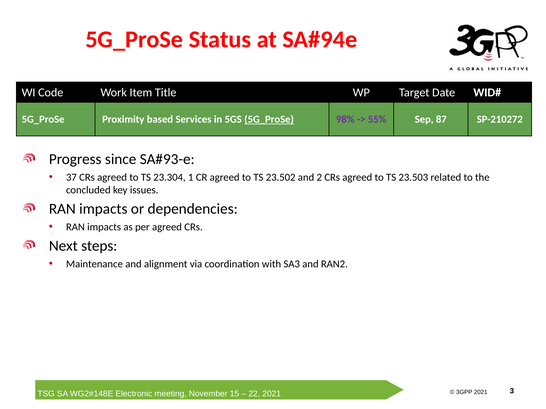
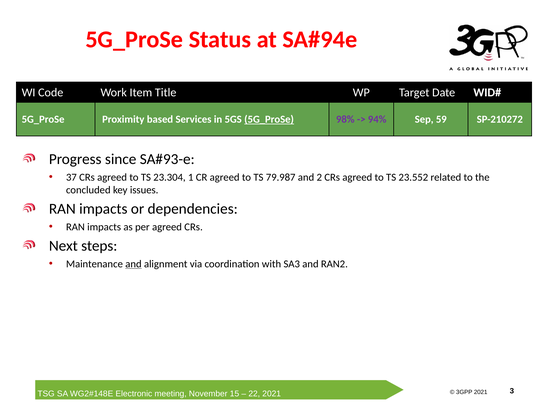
55%: 55% -> 94%
87: 87 -> 59
23.502: 23.502 -> 79.987
23.503: 23.503 -> 23.552
and at (133, 264) underline: none -> present
